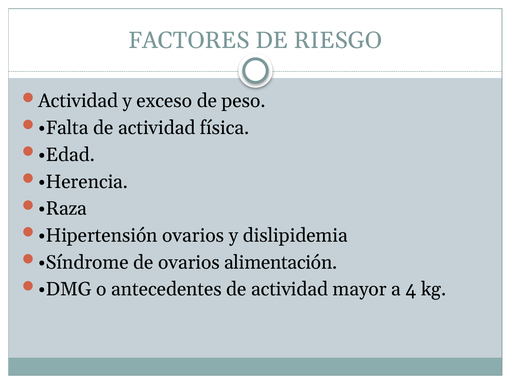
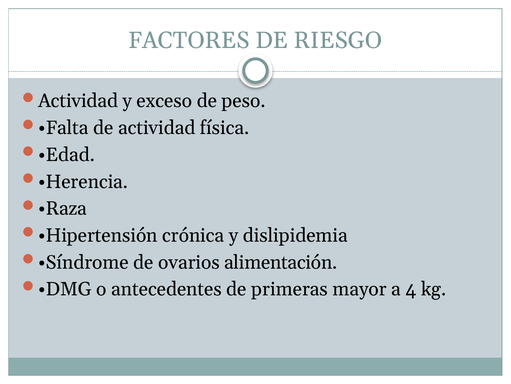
Hipertensión ovarios: ovarios -> crónica
antecedentes de actividad: actividad -> primeras
